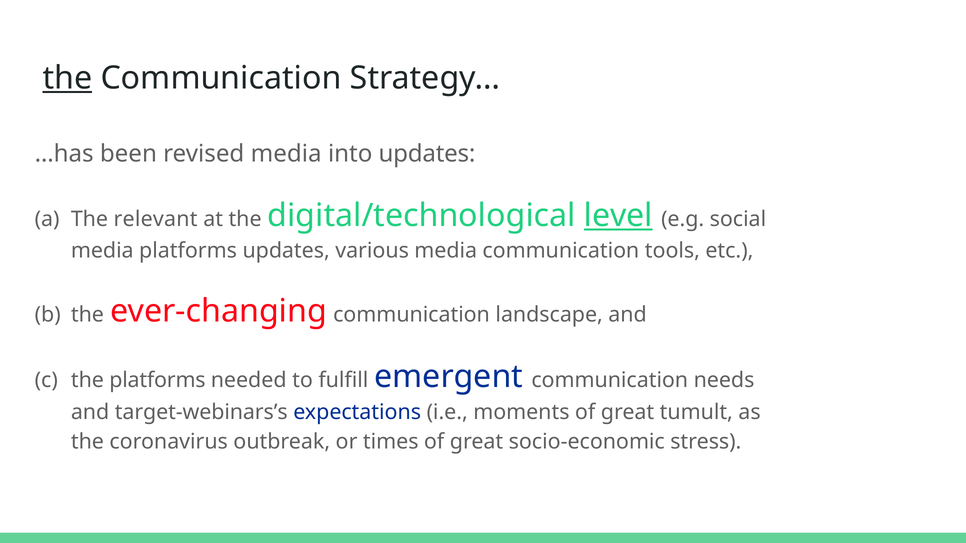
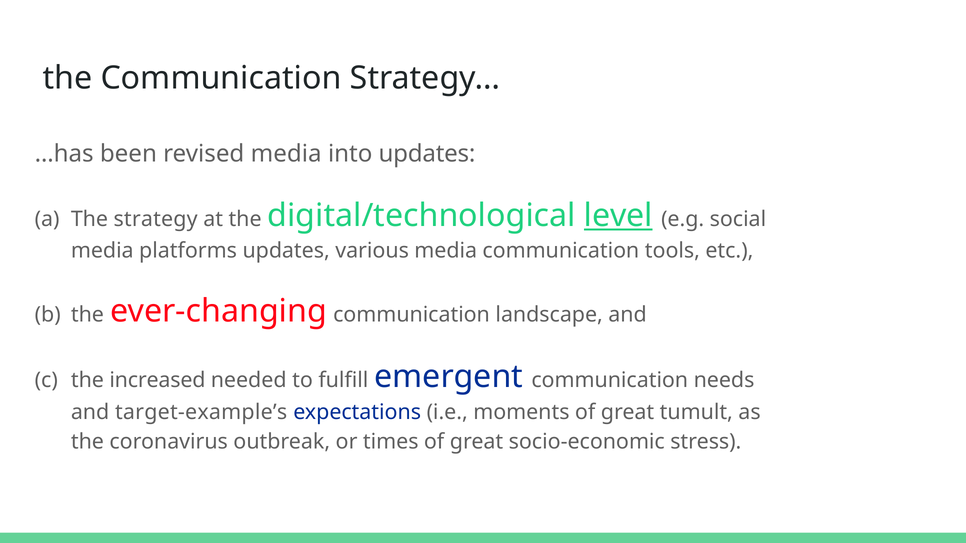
the at (67, 78) underline: present -> none
relevant: relevant -> strategy
the platforms: platforms -> increased
target-webinars’s: target-webinars’s -> target-example’s
